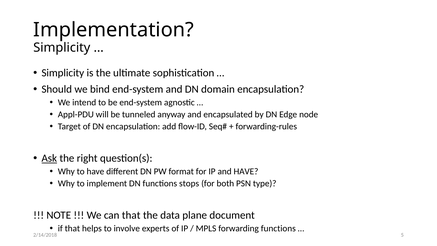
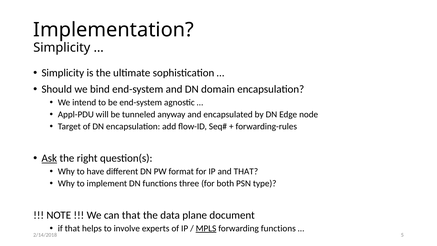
and HAVE: HAVE -> THAT
stops: stops -> three
MPLS underline: none -> present
